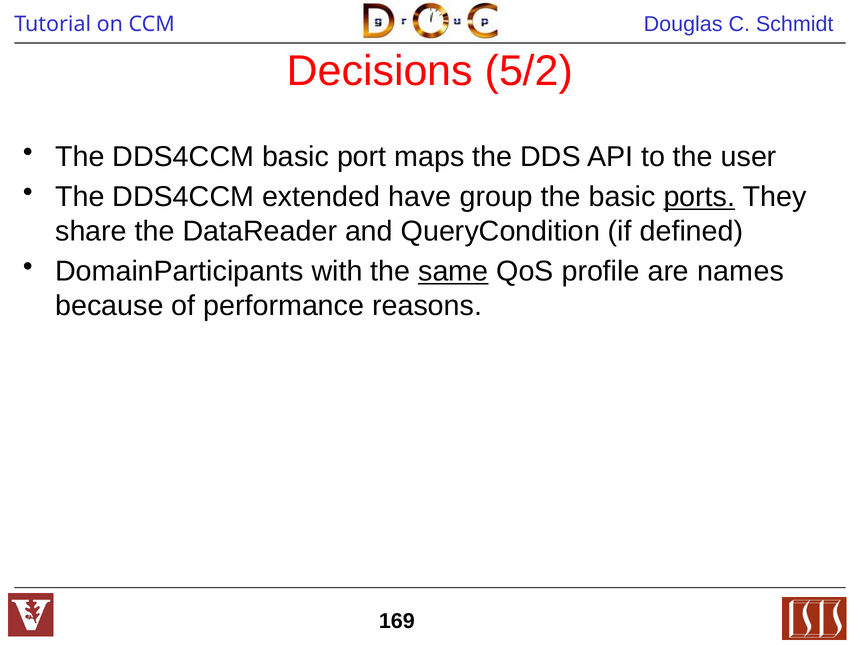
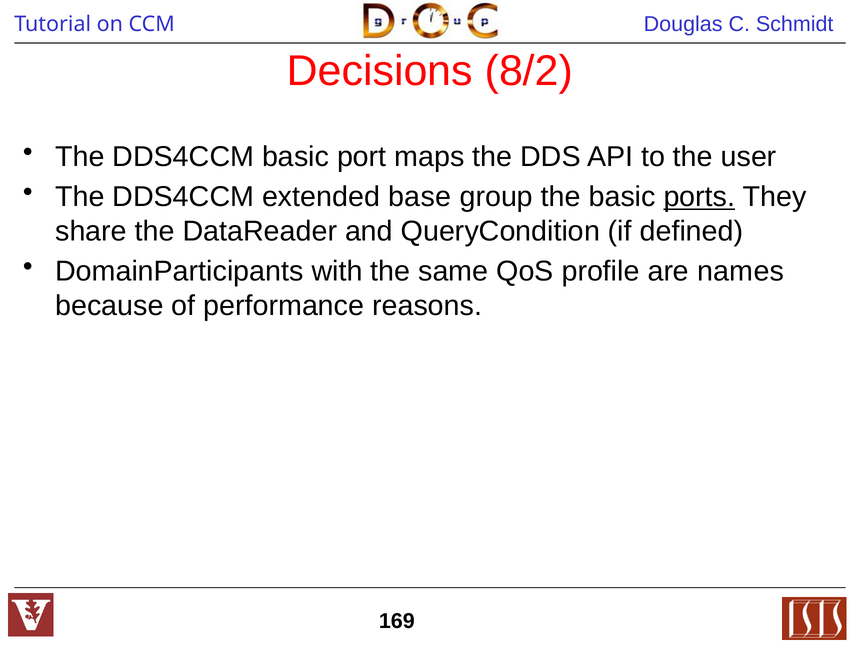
5/2: 5/2 -> 8/2
have: have -> base
same underline: present -> none
